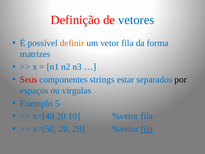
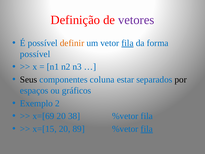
vetores colour: blue -> purple
fila at (127, 43) underline: none -> present
matrizes at (35, 54): matrizes -> possível
Seus colour: red -> black
strings: strings -> coluna
virgulas: virgulas -> gráficos
5: 5 -> 2
x=[40: x=[40 -> x=[69
10: 10 -> 38
x=[50: x=[50 -> x=[15
28: 28 -> 89
